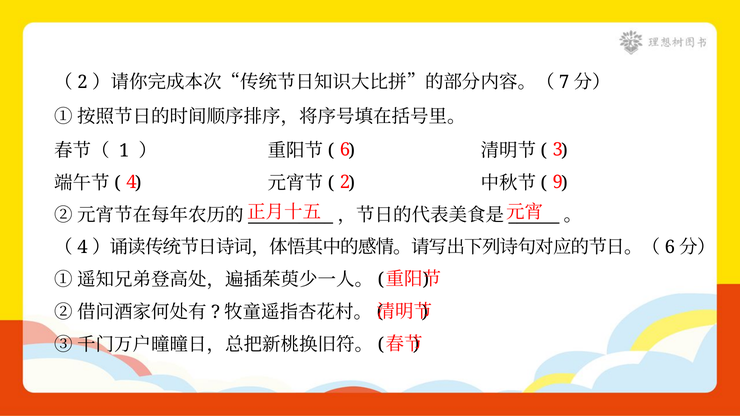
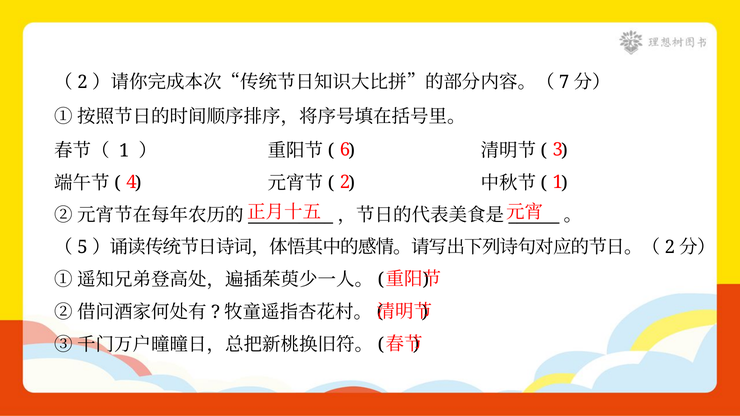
2 9: 9 -> 1
4 at (82, 247): 4 -> 5
6 at (670, 247): 6 -> 2
